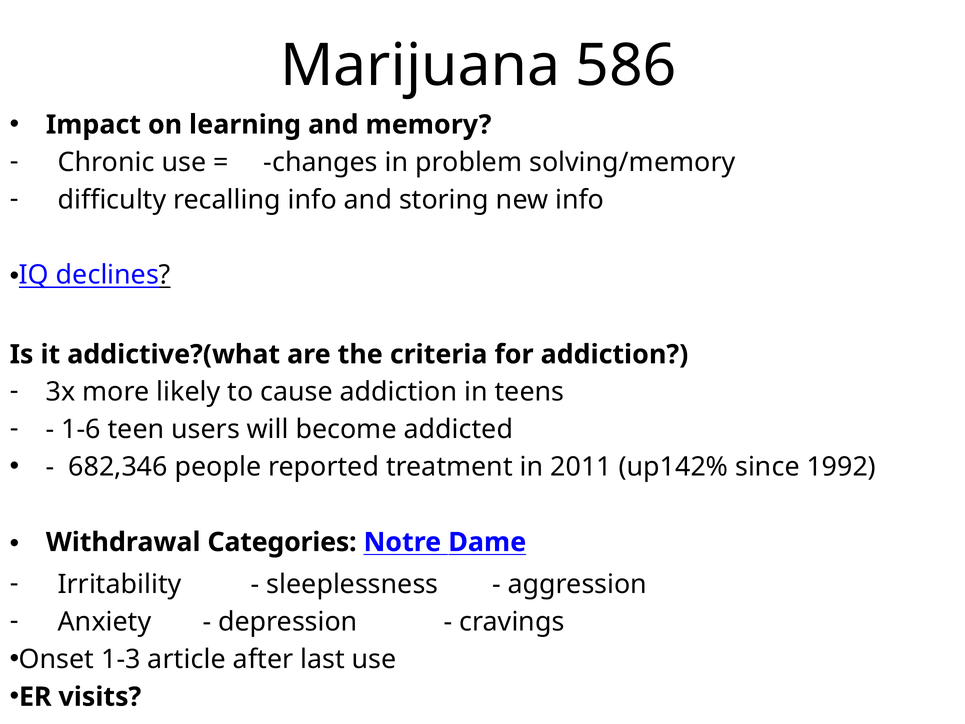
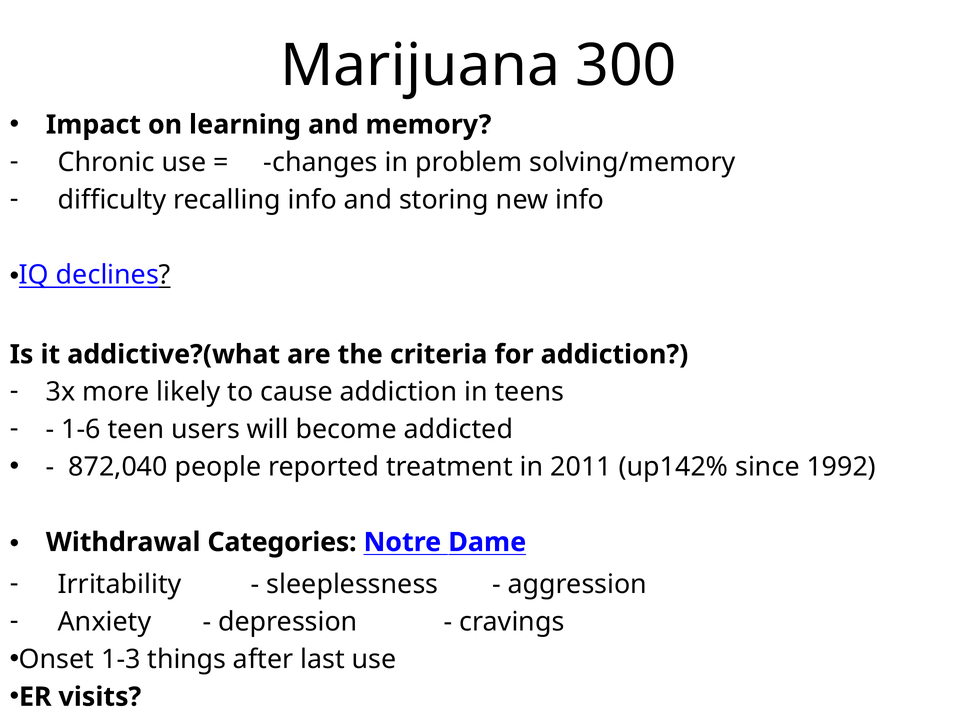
586: 586 -> 300
682,346: 682,346 -> 872,040
article: article -> things
